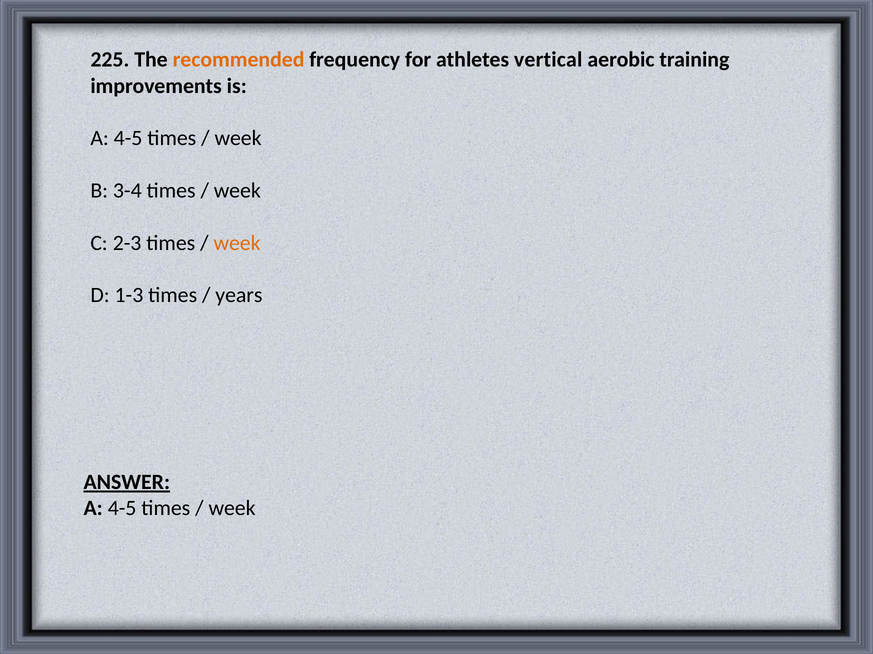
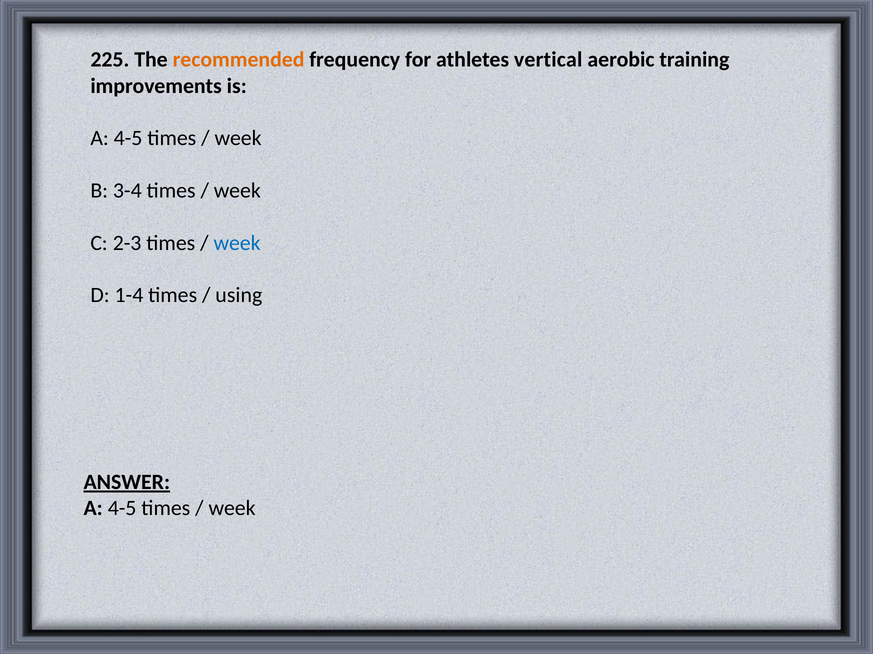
week at (237, 243) colour: orange -> blue
1-3: 1-3 -> 1-4
years: years -> using
